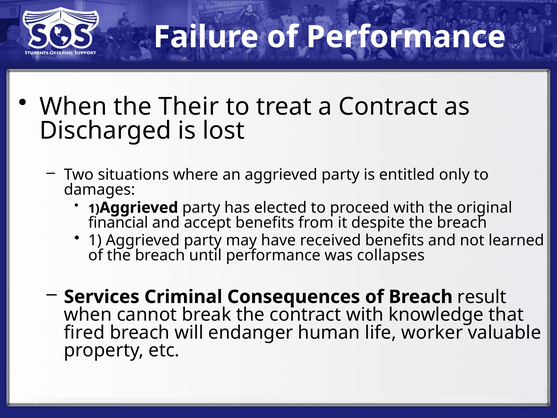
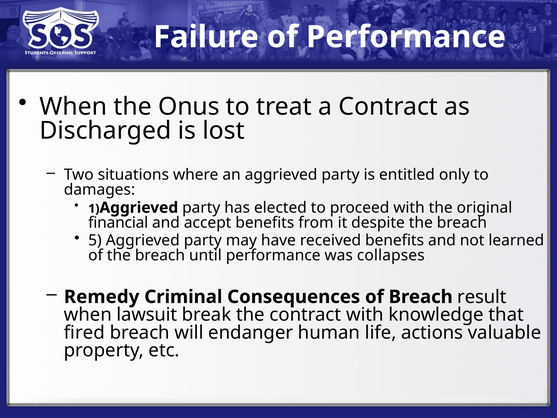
Their: Their -> Onus
1: 1 -> 5
Services: Services -> Remedy
cannot: cannot -> lawsuit
worker: worker -> actions
